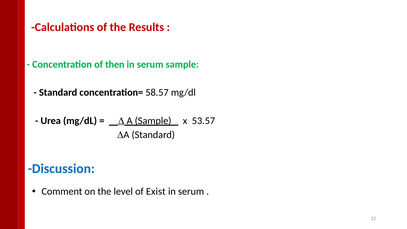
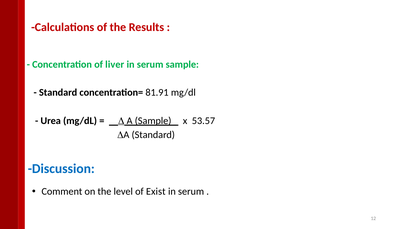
then: then -> liver
58.57: 58.57 -> 81.91
